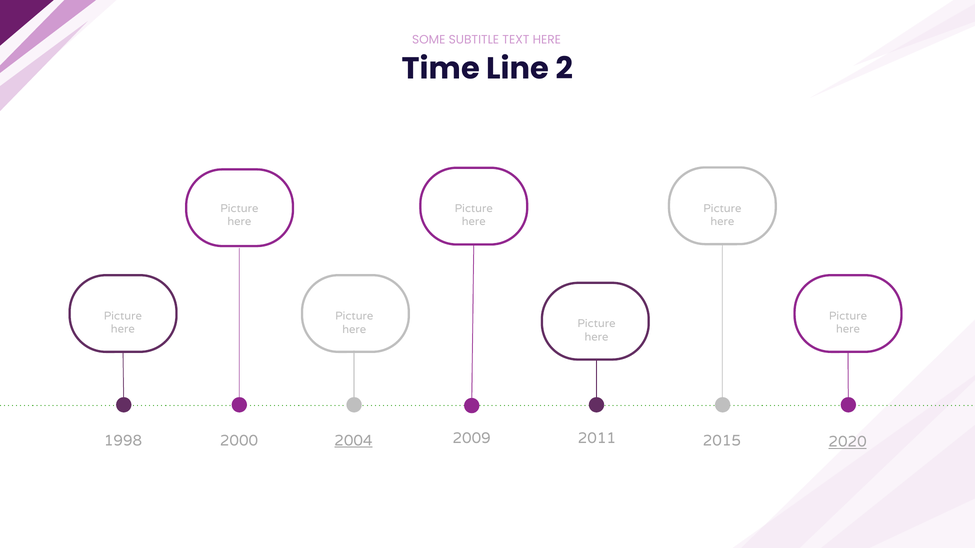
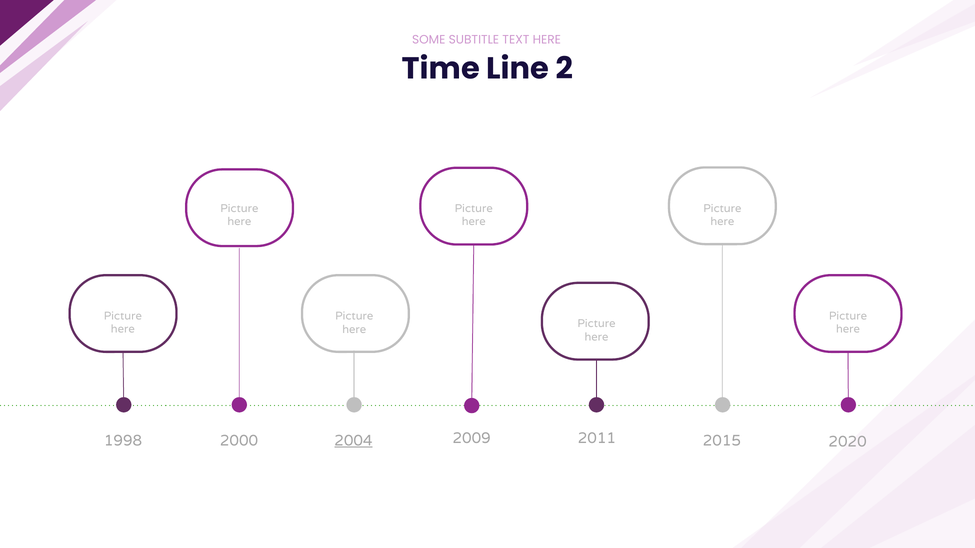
2020 underline: present -> none
